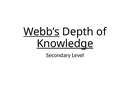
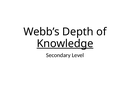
Webb’s underline: present -> none
